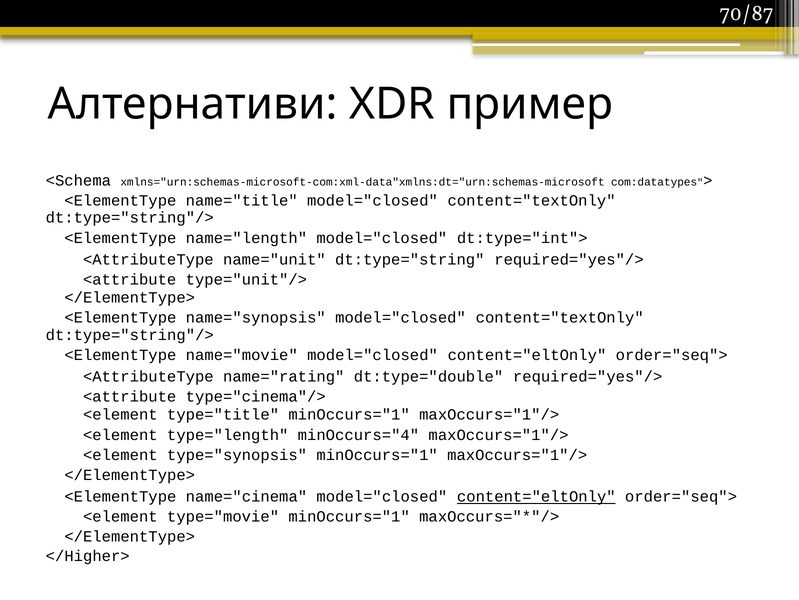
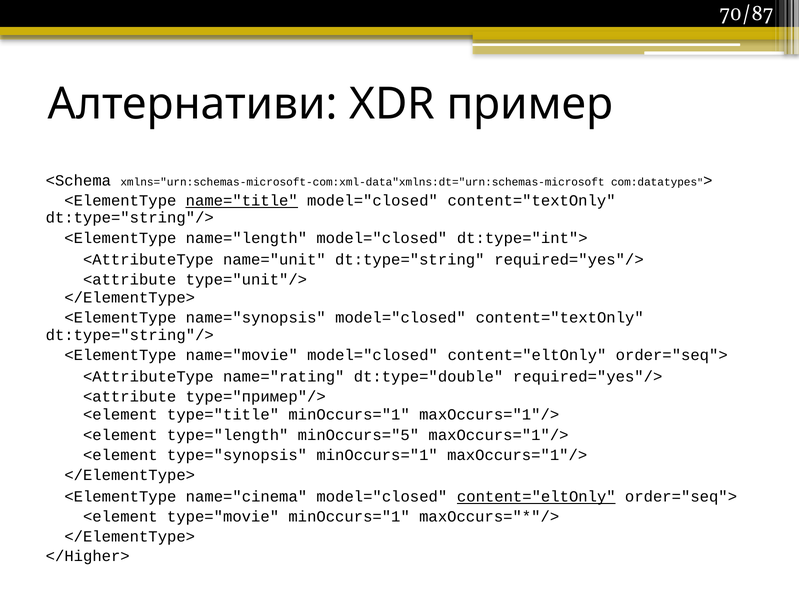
name="title underline: none -> present
type="cinema"/>: type="cinema"/> -> type="пример"/>
minOccurs="4: minOccurs="4 -> minOccurs="5
